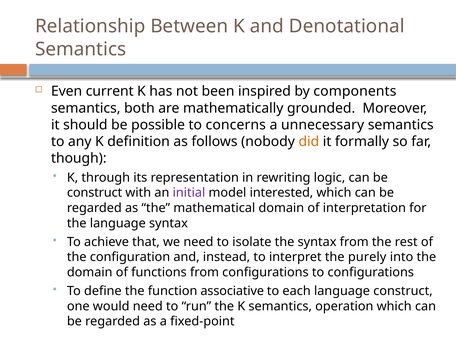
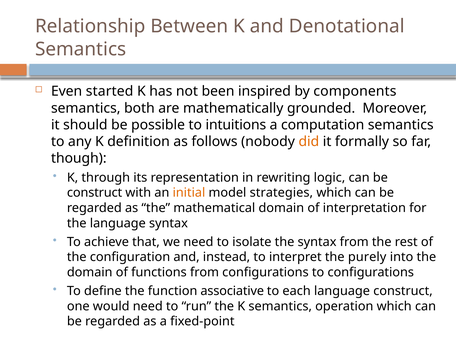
current: current -> started
concerns: concerns -> intuitions
unnecessary: unnecessary -> computation
initial colour: purple -> orange
interested: interested -> strategies
